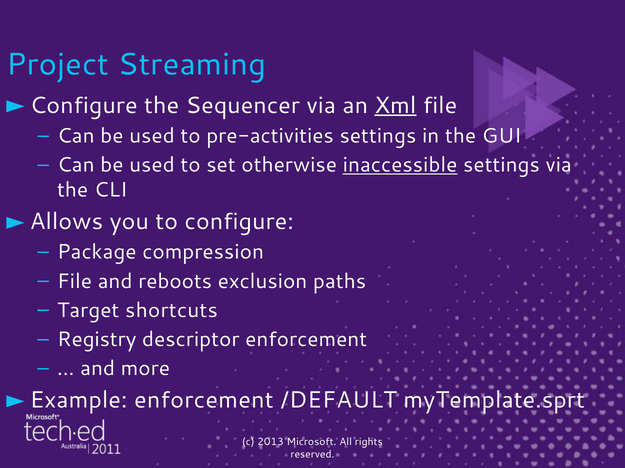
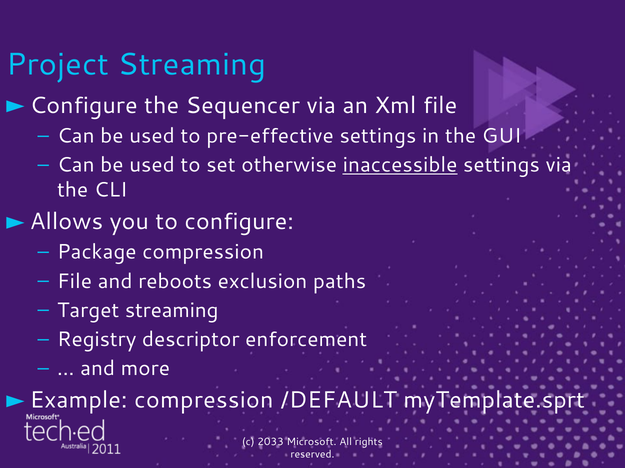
Xml underline: present -> none
pre-activities: pre-activities -> pre-effective
Target shortcuts: shortcuts -> streaming
enforcement at (204, 401): enforcement -> compression
2013: 2013 -> 2033
